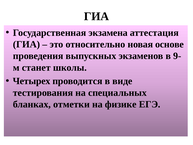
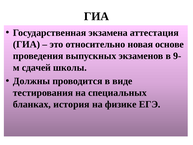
станет: станет -> сдачей
Четырех: Четырех -> Должны
отметки: отметки -> история
